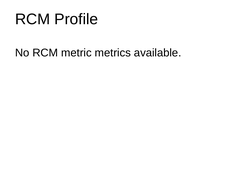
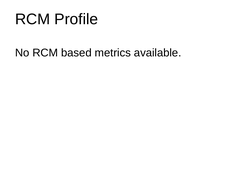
metric: metric -> based
